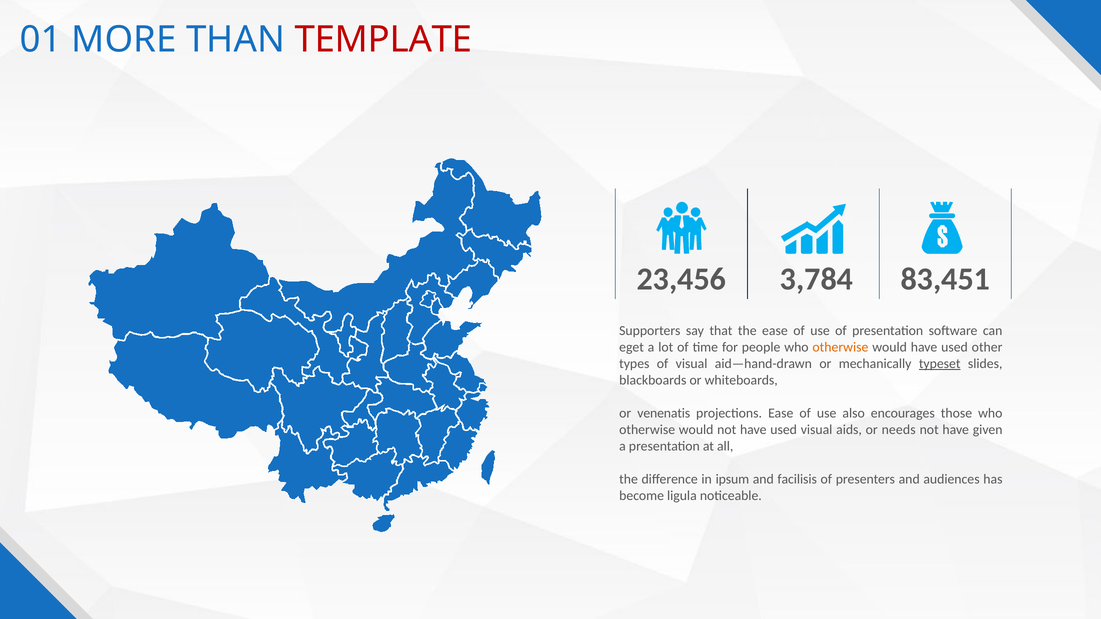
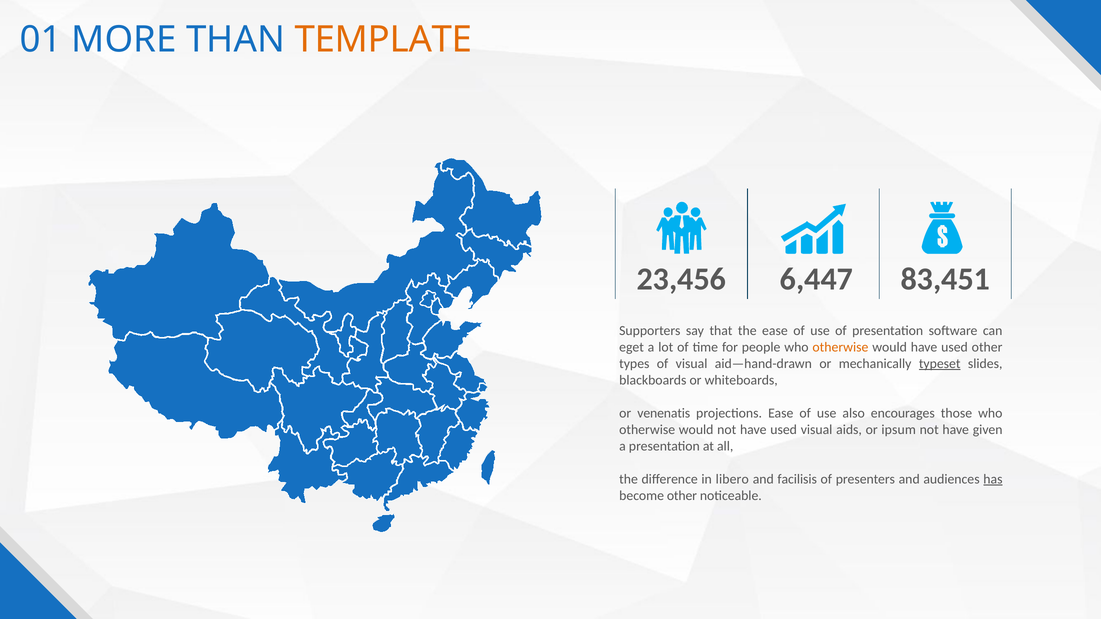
TEMPLATE colour: red -> orange
3,784: 3,784 -> 6,447
needs: needs -> ipsum
ipsum: ipsum -> libero
has underline: none -> present
become ligula: ligula -> other
